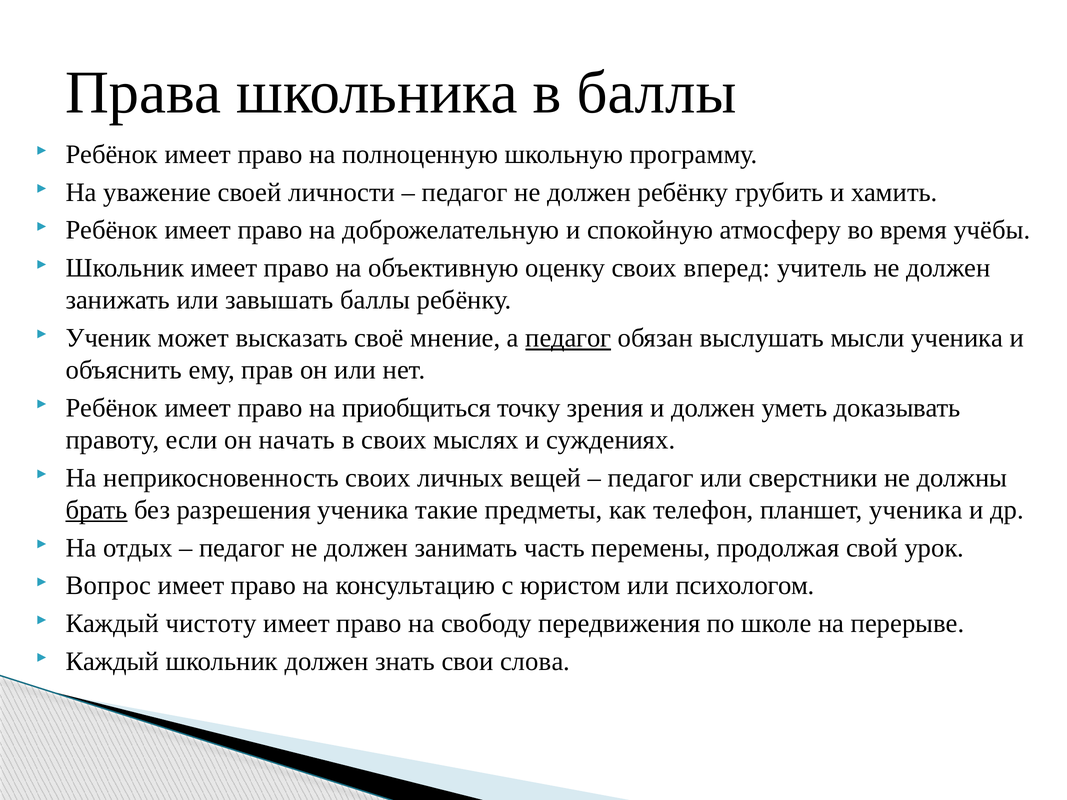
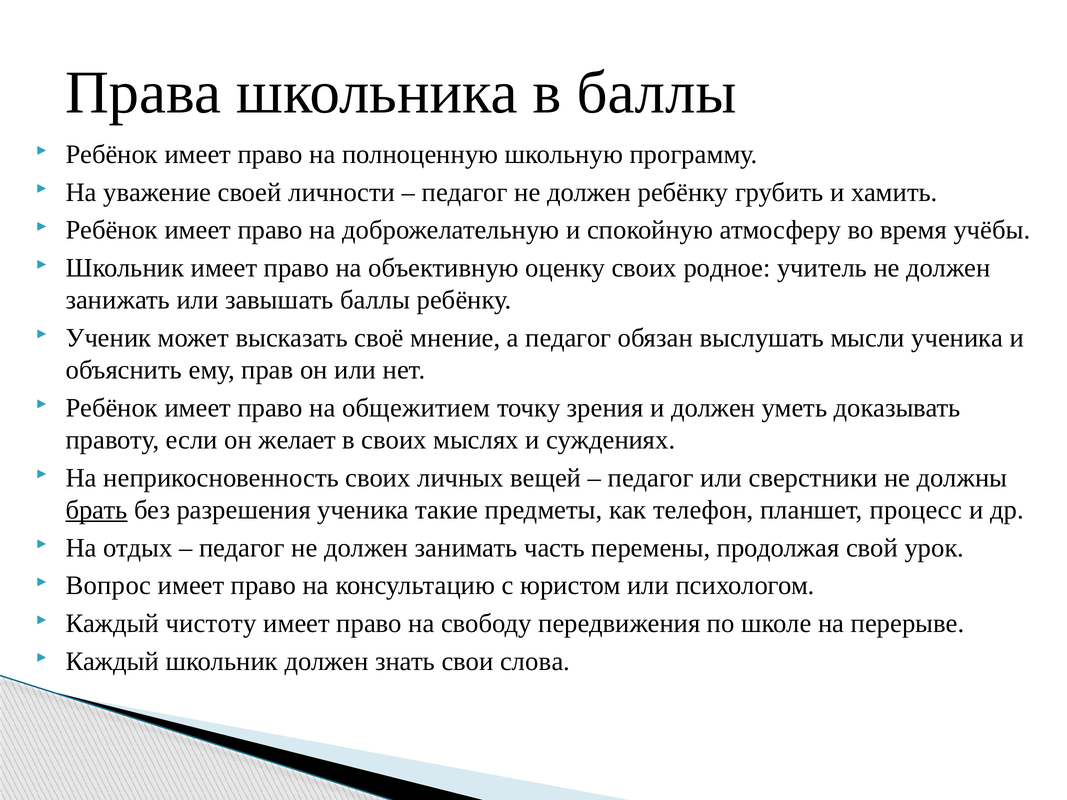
вперед: вперед -> родное
педагог at (568, 338) underline: present -> none
приобщиться: приобщиться -> общежитием
начать: начать -> желает
планшет ученика: ученика -> процесс
